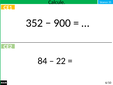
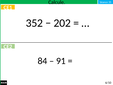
900: 900 -> 202
22: 22 -> 91
